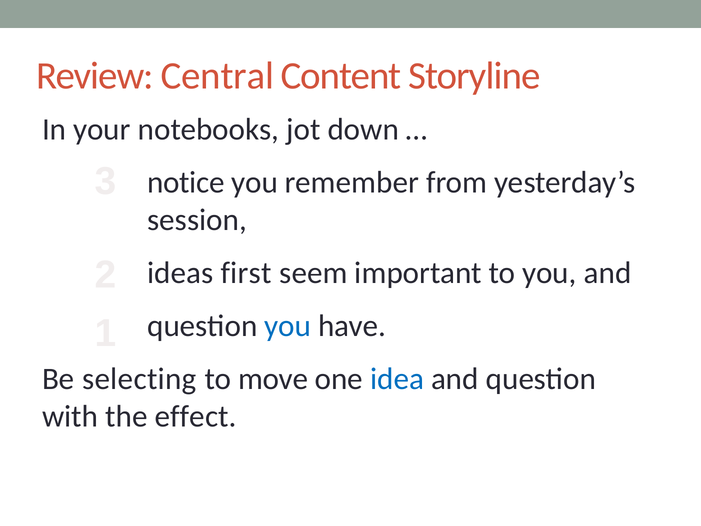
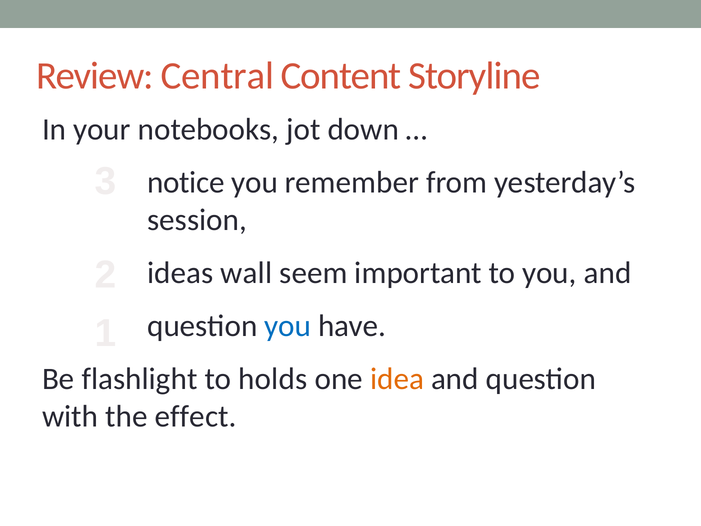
first: first -> wall
selecting: selecting -> flashlight
move: move -> holds
idea colour: blue -> orange
